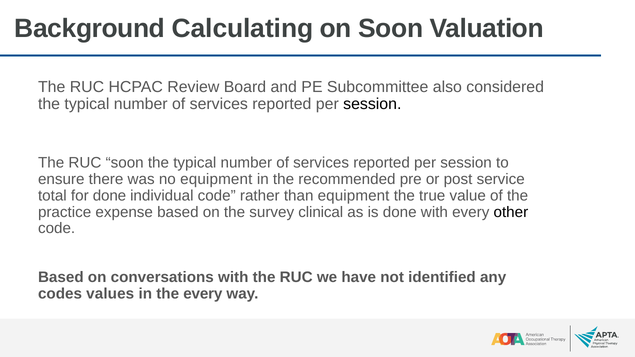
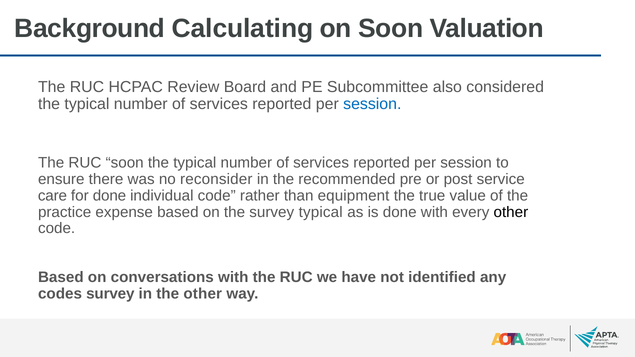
session at (372, 104) colour: black -> blue
no equipment: equipment -> reconsider
total: total -> care
survey clinical: clinical -> typical
codes values: values -> survey
the every: every -> other
